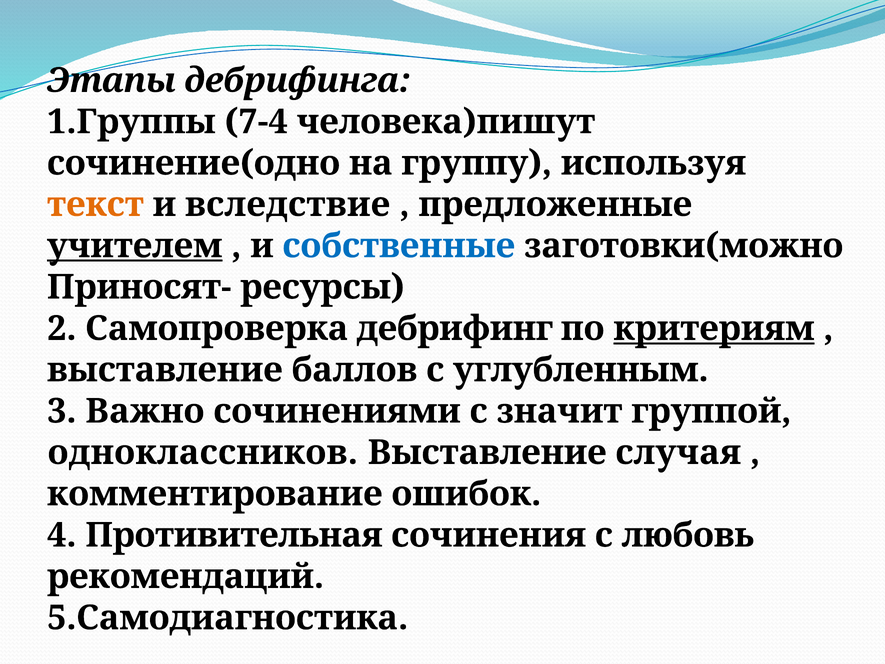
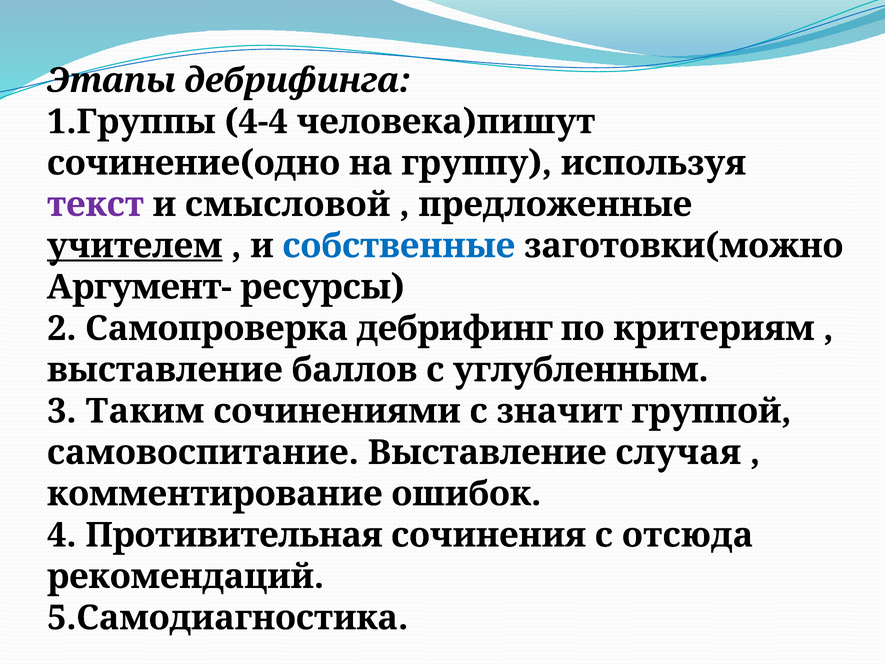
7-4: 7-4 -> 4-4
текст colour: orange -> purple
вследствие: вследствие -> смысловой
Приносят-: Приносят- -> Аргумент-
критериям underline: present -> none
Важно: Важно -> Таким
одноклассников: одноклассников -> самовоспитание
любовь: любовь -> отсюда
